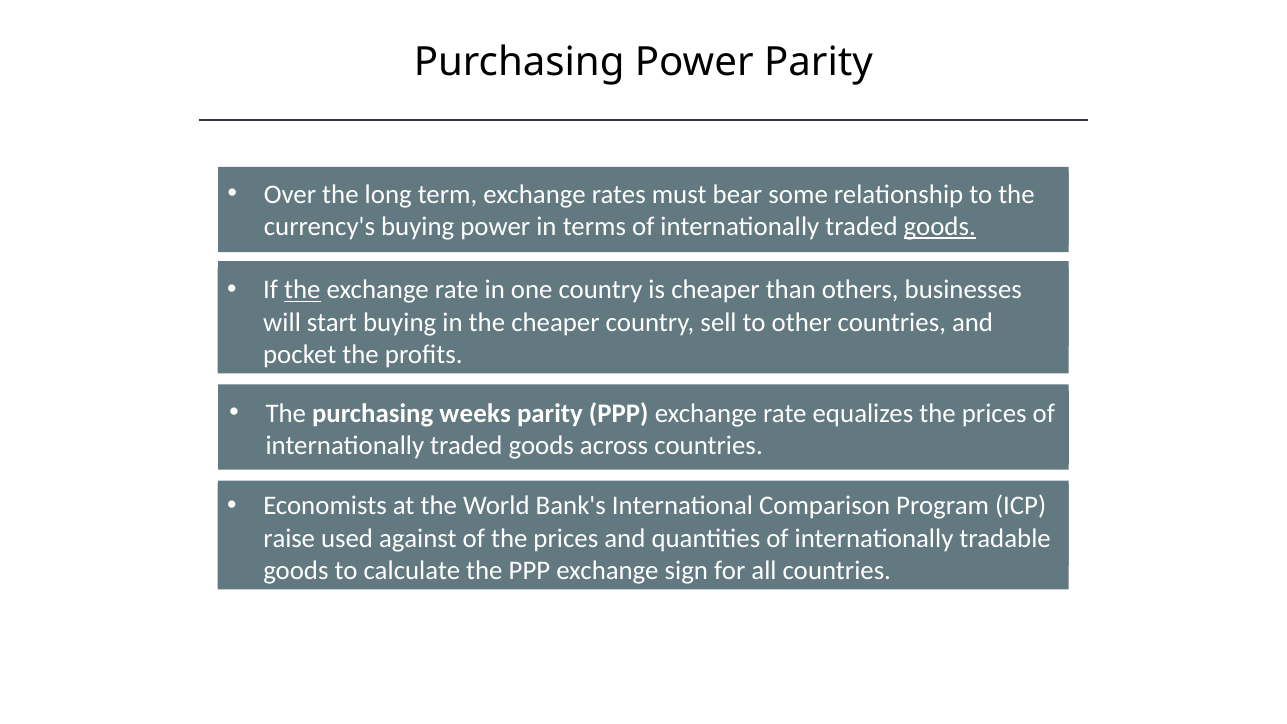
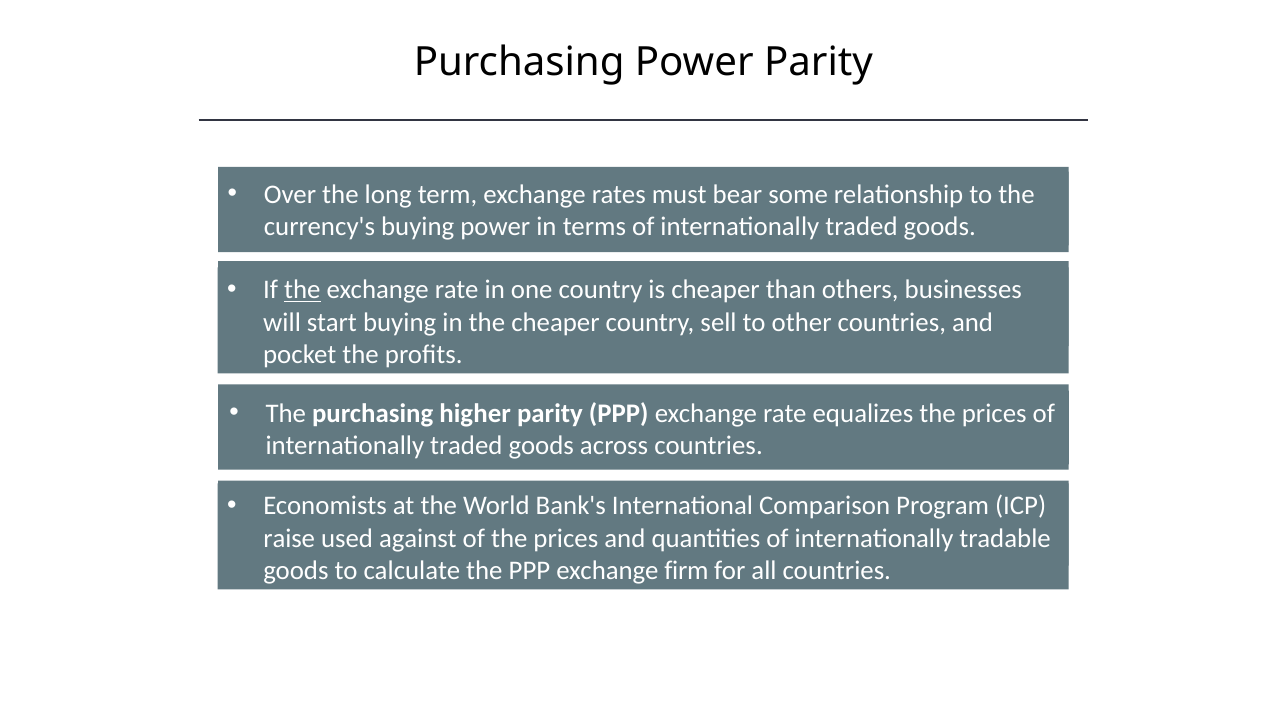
goods at (940, 226) underline: present -> none
weeks: weeks -> higher
sign: sign -> firm
